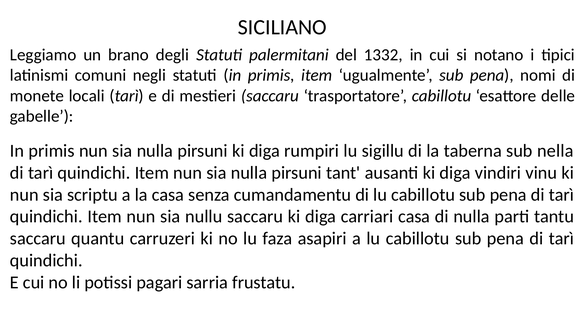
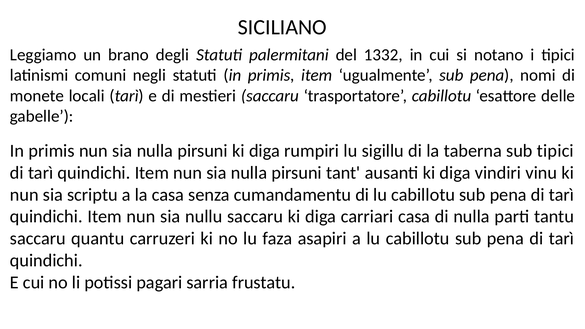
sub nella: nella -> tipici
